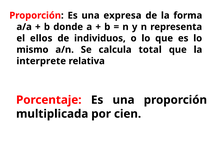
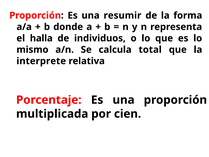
expresa: expresa -> resumir
ellos: ellos -> halla
